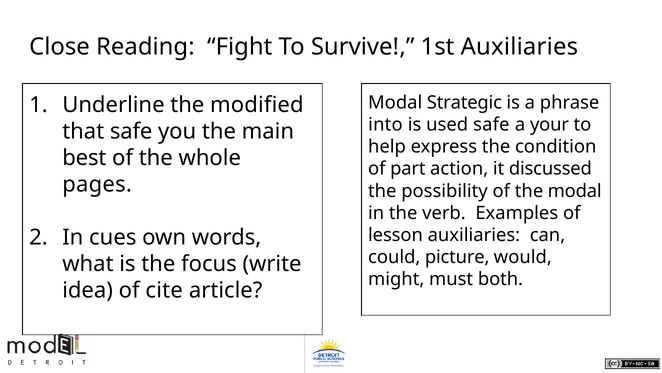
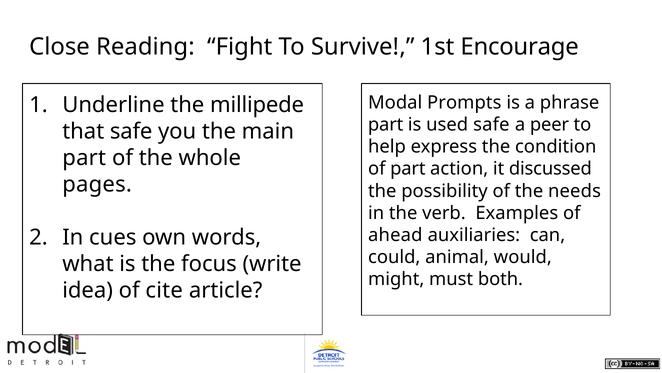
1st Auxiliaries: Auxiliaries -> Encourage
Strategic: Strategic -> Prompts
modified: modified -> millipede
into at (385, 124): into -> part
your: your -> peer
best at (84, 158): best -> part
the modal: modal -> needs
lesson: lesson -> ahead
picture: picture -> animal
